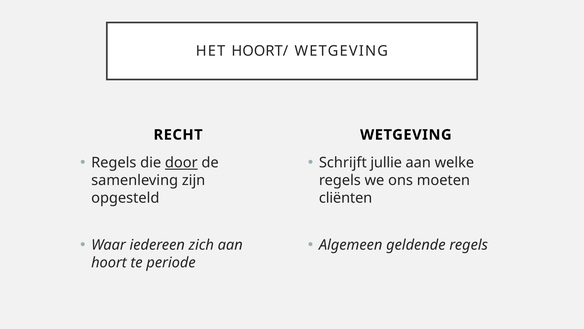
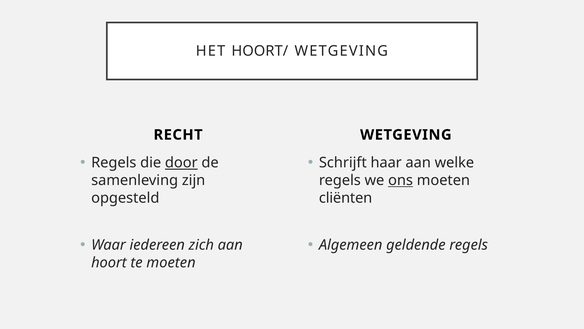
jullie: jullie -> haar
ons underline: none -> present
te periode: periode -> moeten
